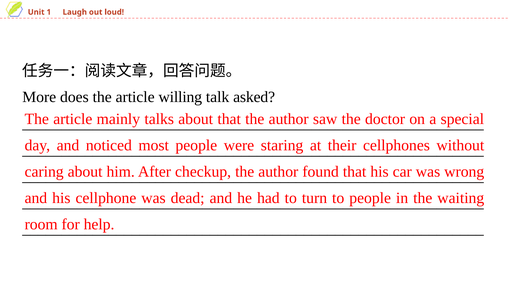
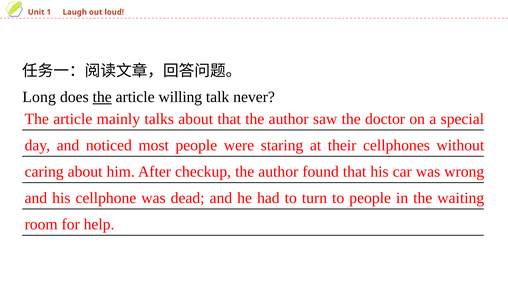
More: More -> Long
the at (102, 97) underline: none -> present
asked: asked -> never
